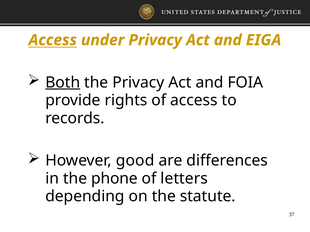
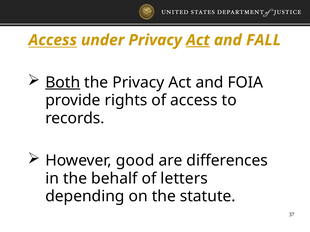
Act at (198, 40) underline: none -> present
EIGA: EIGA -> FALL
phone: phone -> behalf
